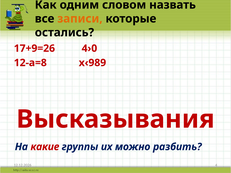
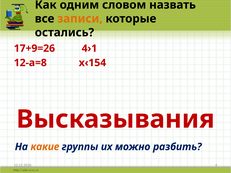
4›0: 4›0 -> 4›1
х‹989: х‹989 -> х‹154
какие colour: red -> orange
